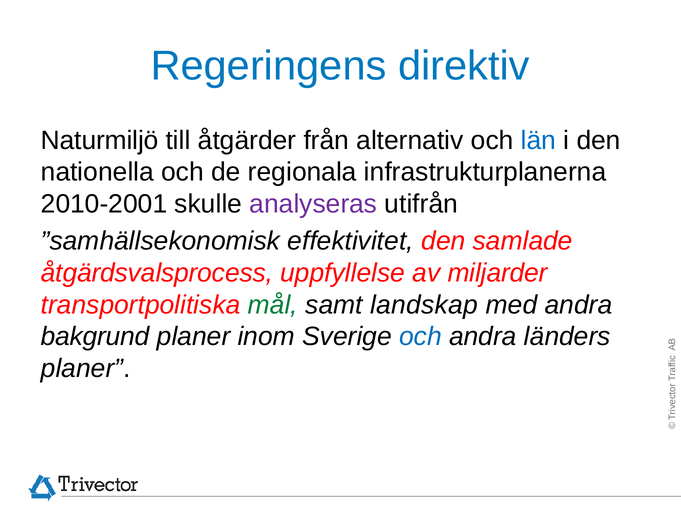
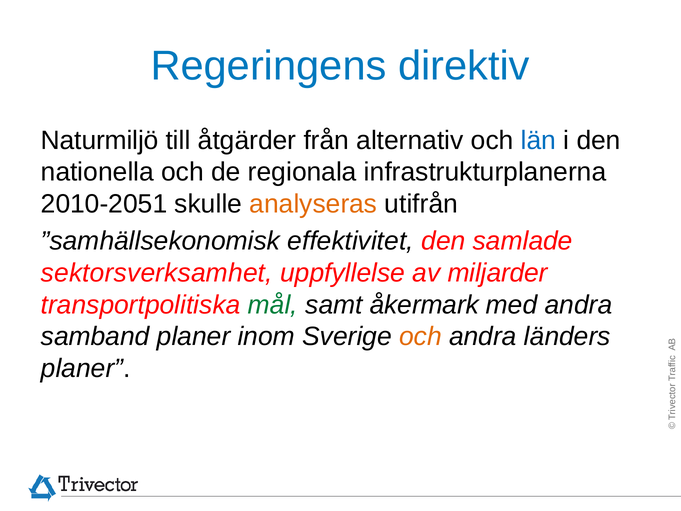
2010-2001: 2010-2001 -> 2010-2051
analyseras colour: purple -> orange
åtgärdsvalsprocess: åtgärdsvalsprocess -> sektorsverksamhet
landskap: landskap -> åkermark
bakgrund: bakgrund -> samband
och at (420, 336) colour: blue -> orange
